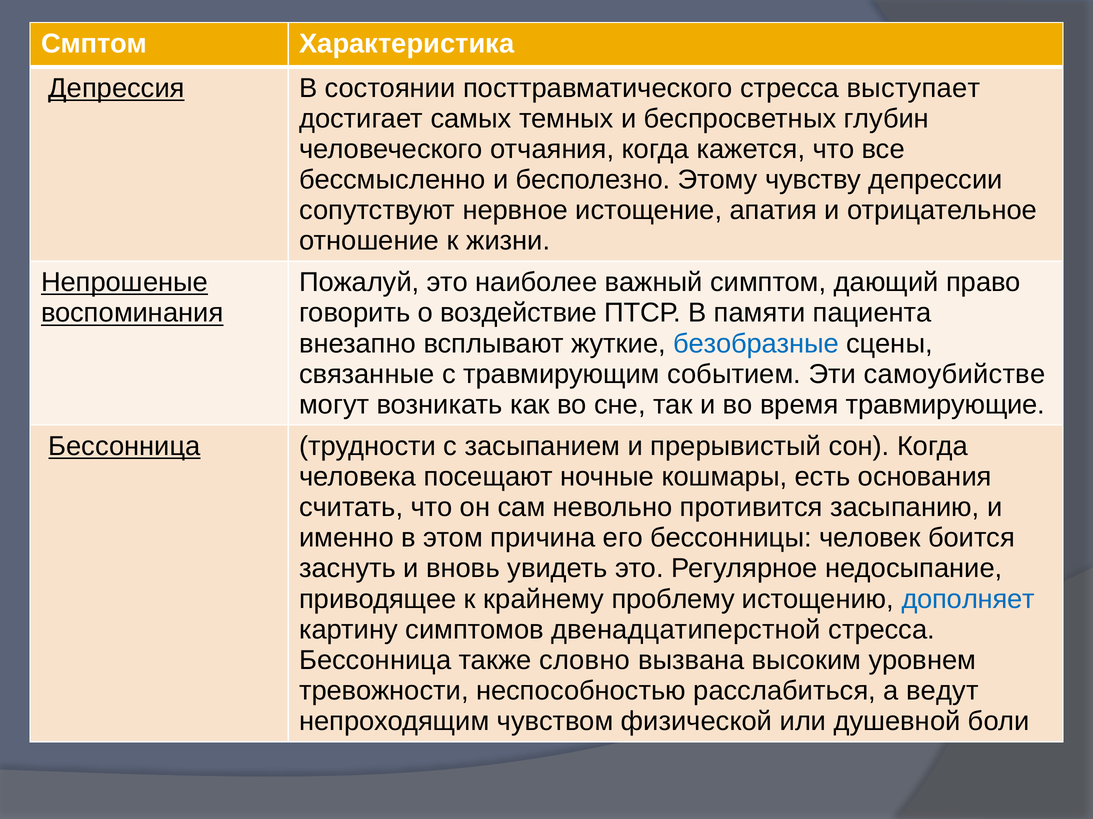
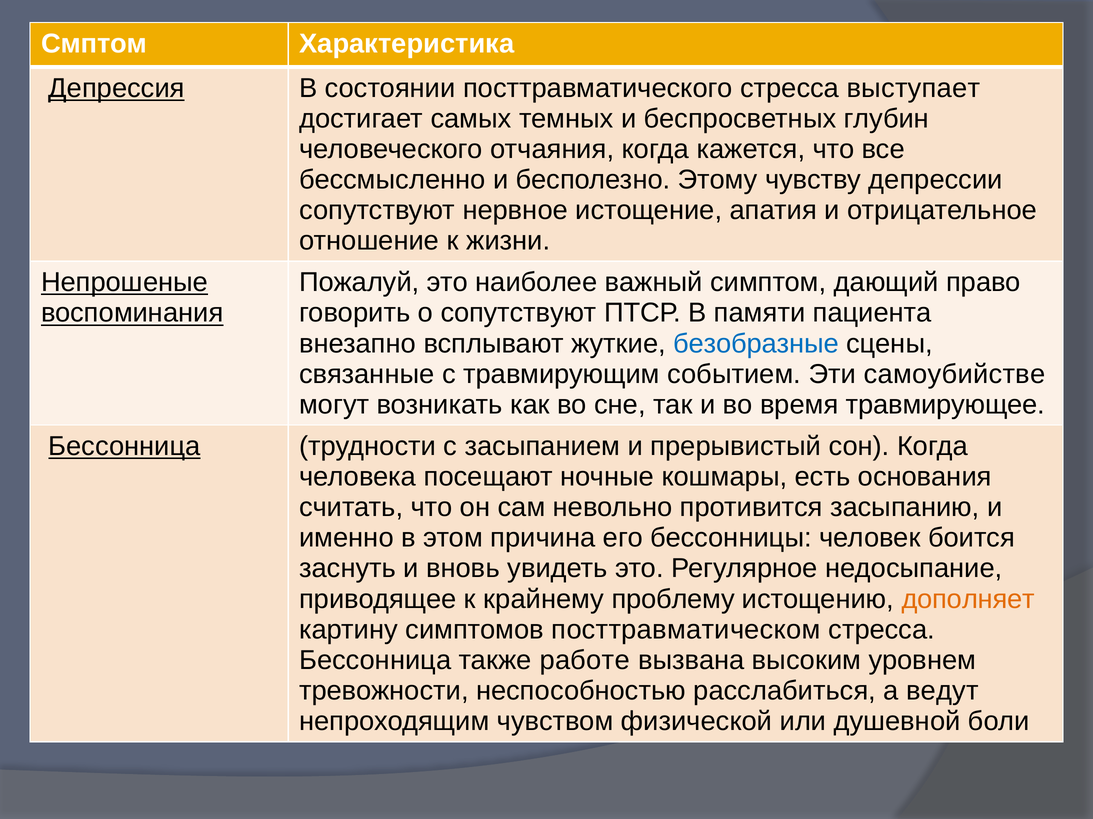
о воздействие: воздействие -> сопутствуют
травмирующие: травмирующие -> травмирующее
дополняет colour: blue -> orange
двенадцатиперстной: двенадцатиперстной -> посттравматическом
словно: словно -> работе
